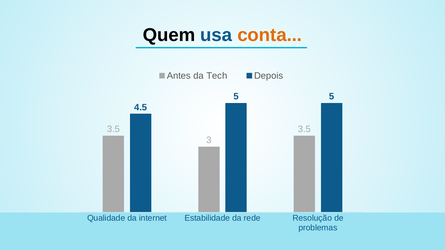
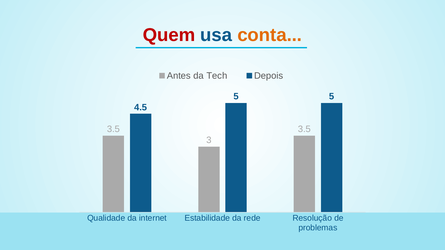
Quem colour: black -> red
